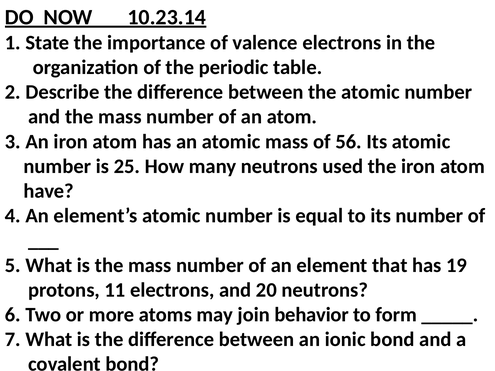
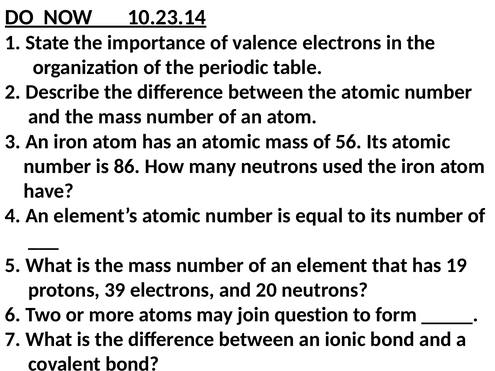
25: 25 -> 86
11: 11 -> 39
behavior: behavior -> question
